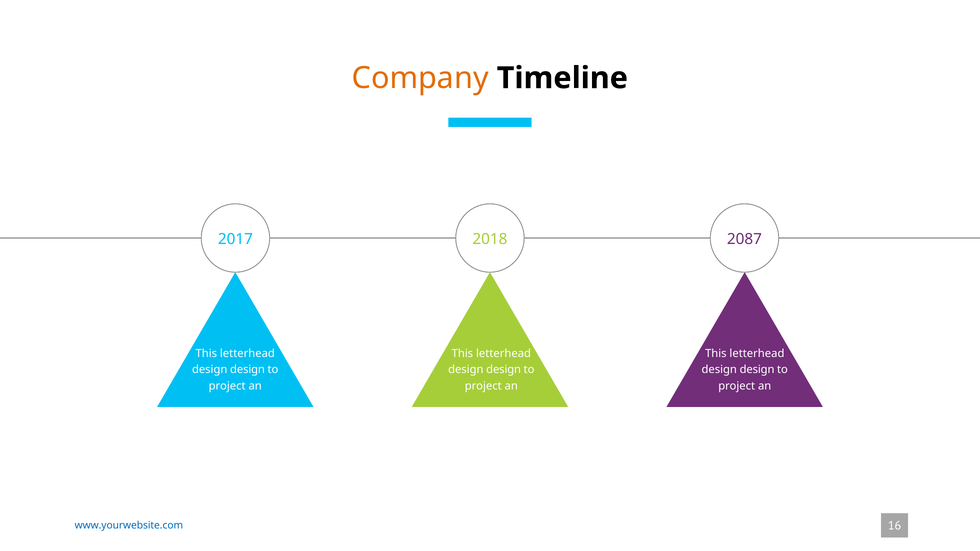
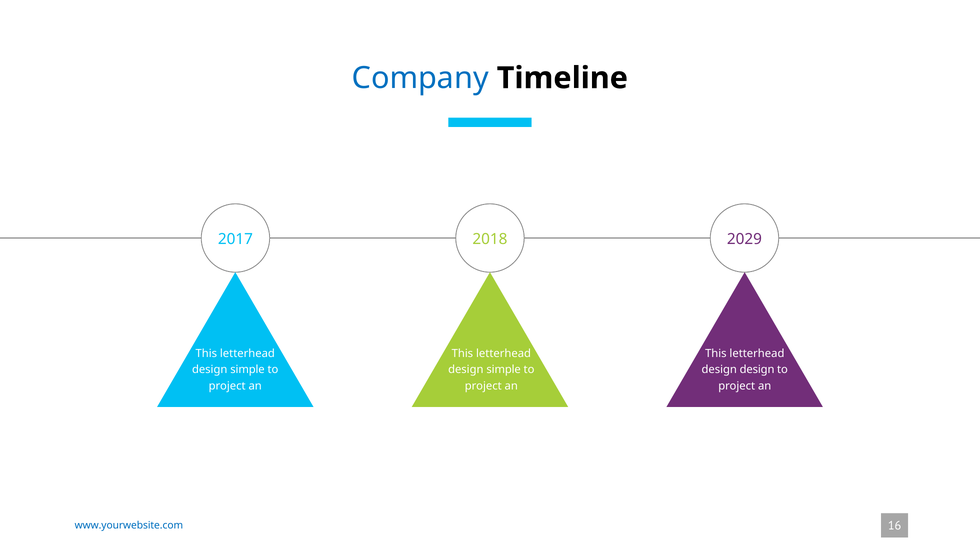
Company colour: orange -> blue
2087: 2087 -> 2029
design at (248, 370): design -> simple
design at (504, 370): design -> simple
